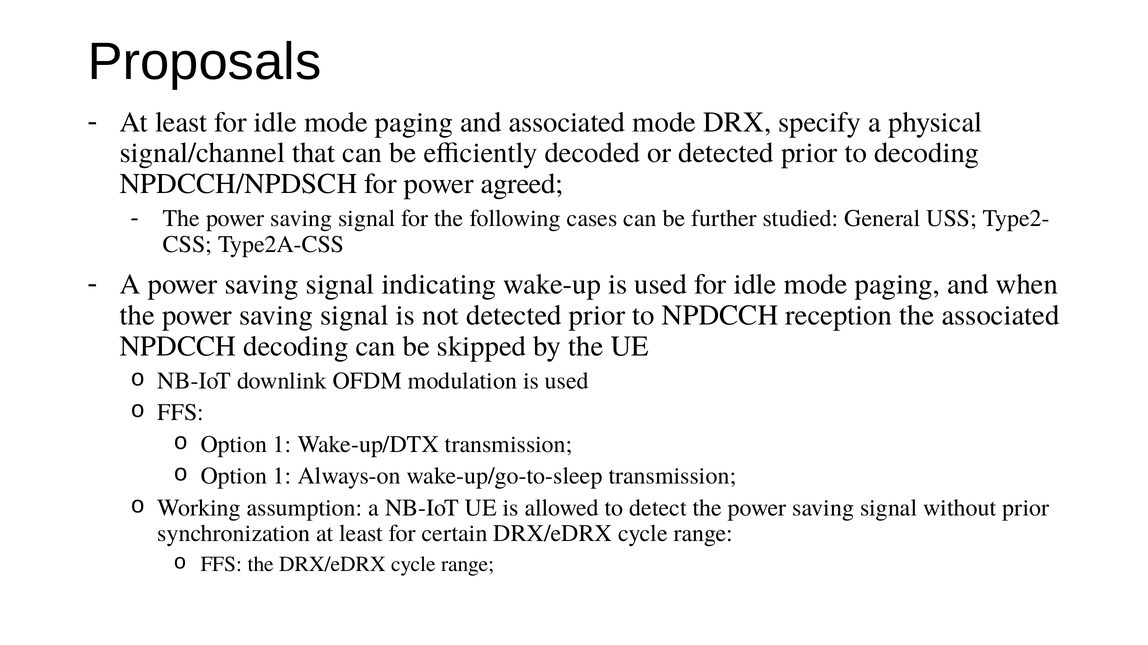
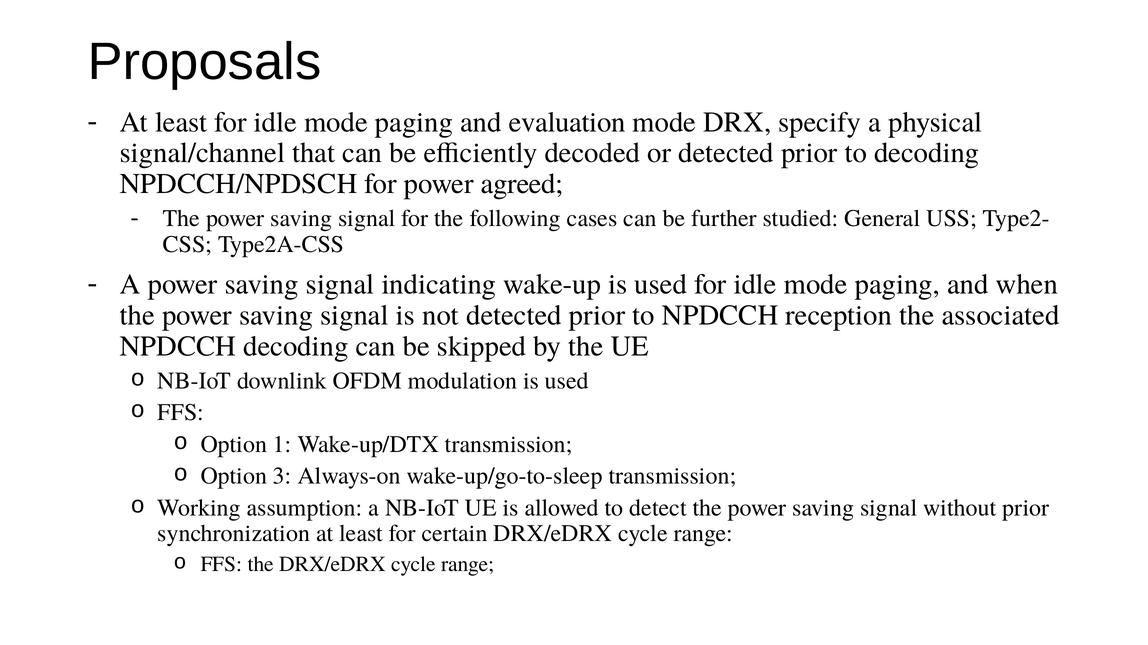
and associated: associated -> evaluation
1 at (282, 476): 1 -> 3
